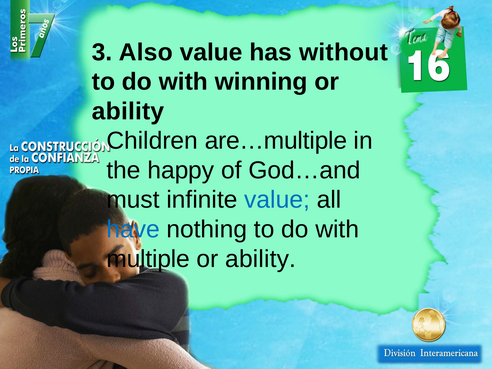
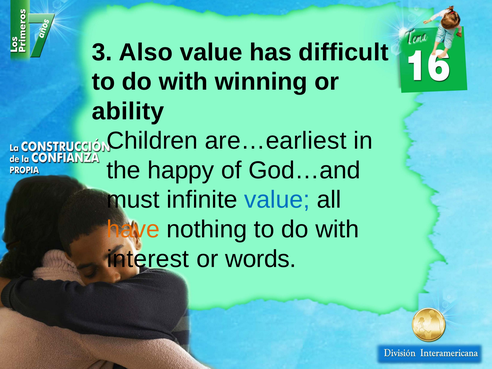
without: without -> difficult
are…multiple: are…multiple -> are…earliest
have colour: blue -> orange
multiple: multiple -> interest
ability at (261, 259): ability -> words
